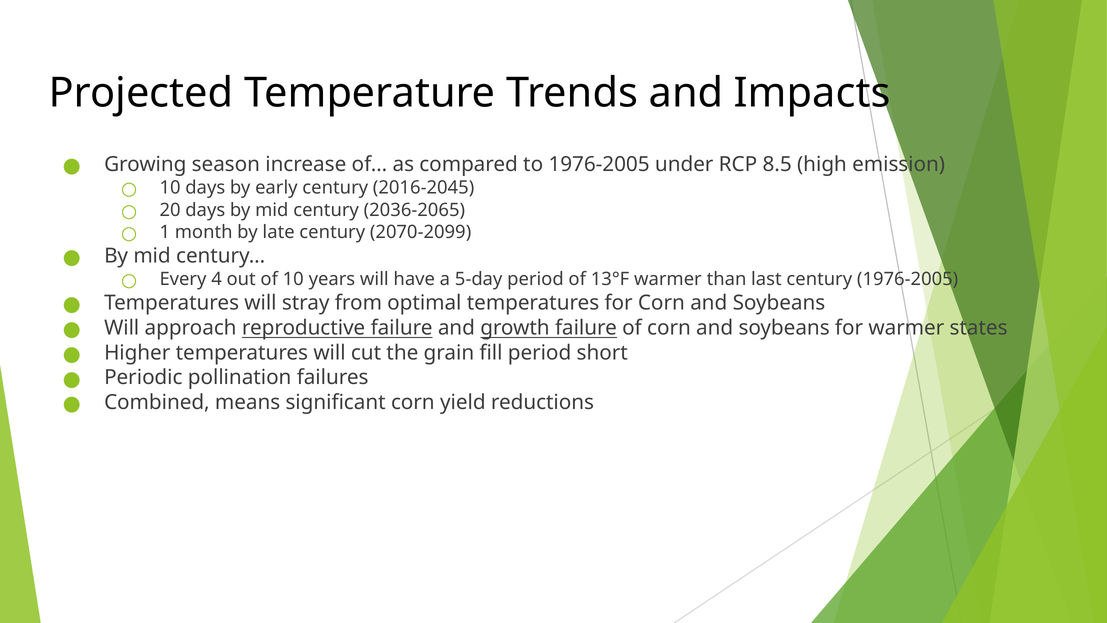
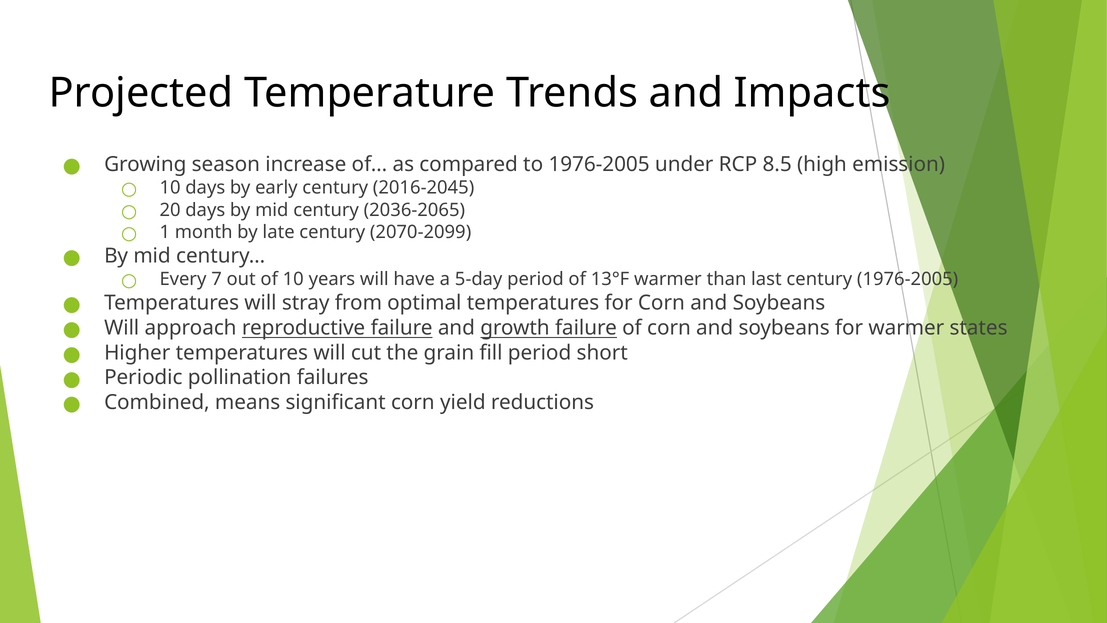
4: 4 -> 7
